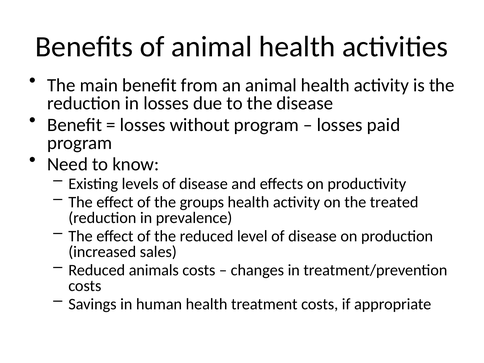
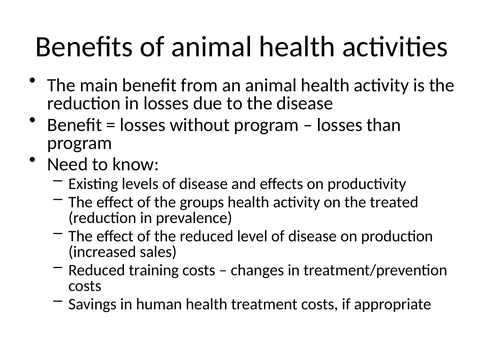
paid: paid -> than
animals: animals -> training
